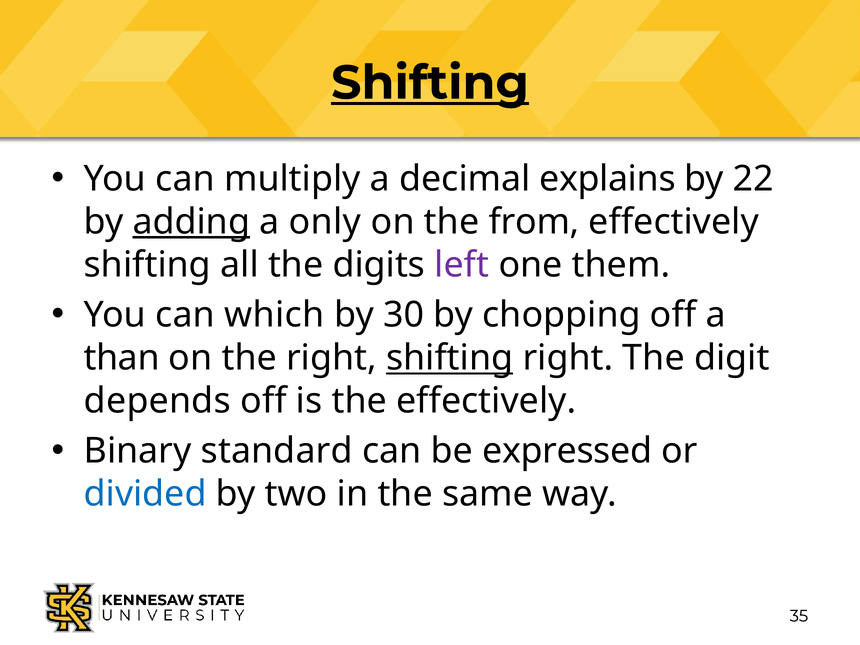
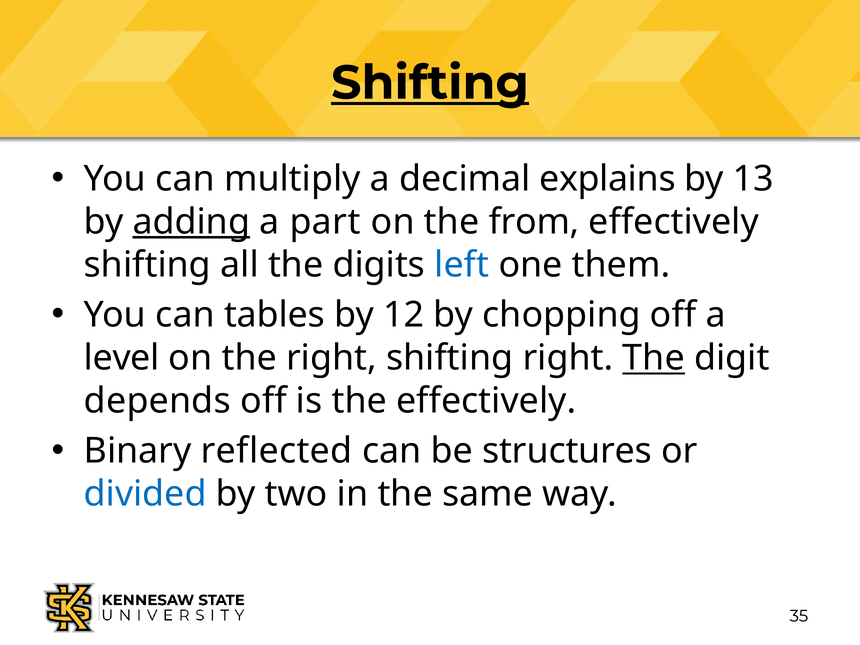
22: 22 -> 13
only: only -> part
left colour: purple -> blue
which: which -> tables
30: 30 -> 12
than: than -> level
shifting at (450, 358) underline: present -> none
The at (654, 358) underline: none -> present
standard: standard -> reflected
expressed: expressed -> structures
